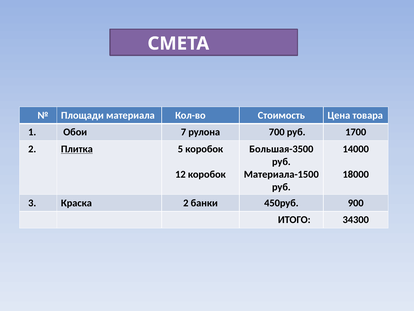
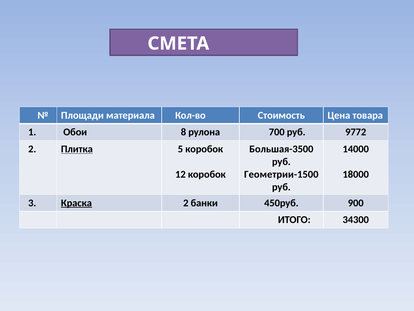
7: 7 -> 8
1700: 1700 -> 9772
Материала-1500: Материала-1500 -> Геометрии-1500
Краска underline: none -> present
